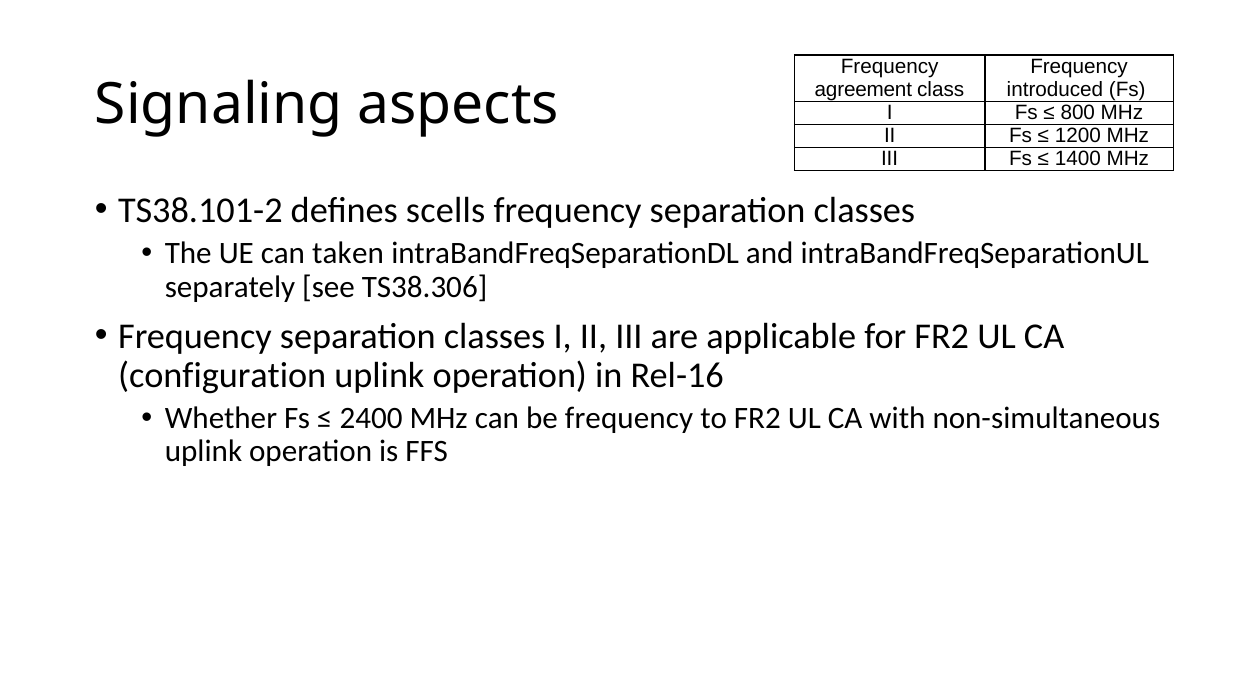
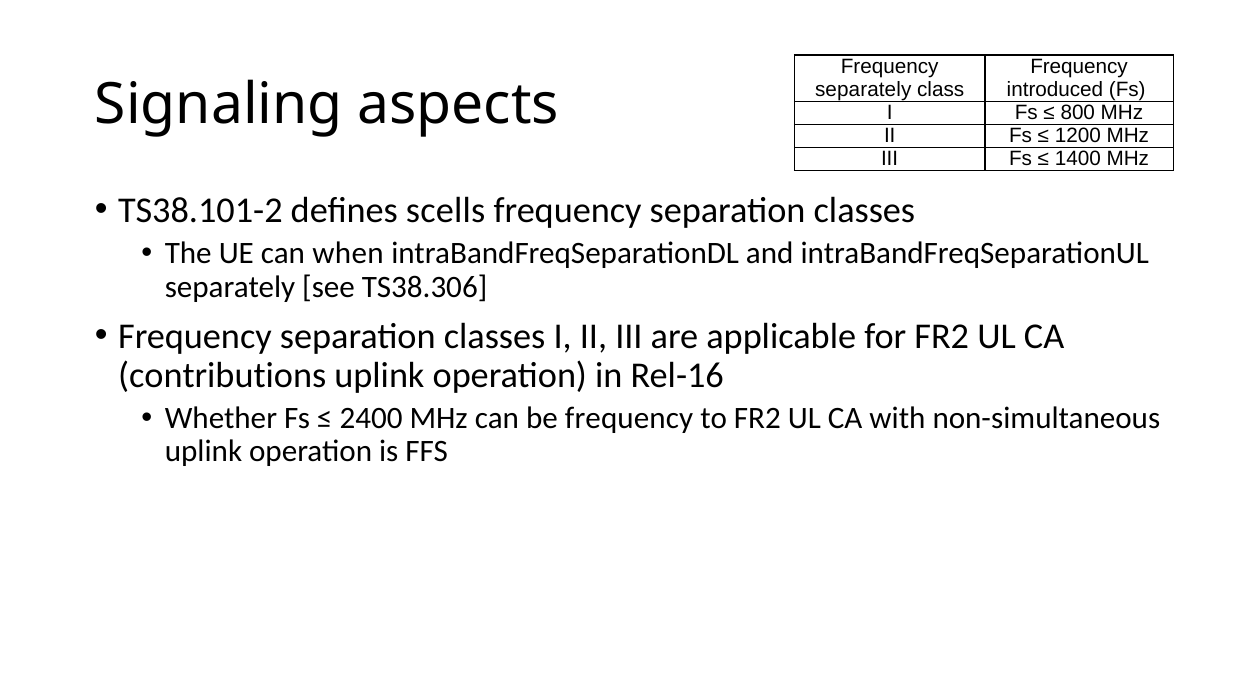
agreement at (863, 90): agreement -> separately
taken: taken -> when
configuration: configuration -> contributions
